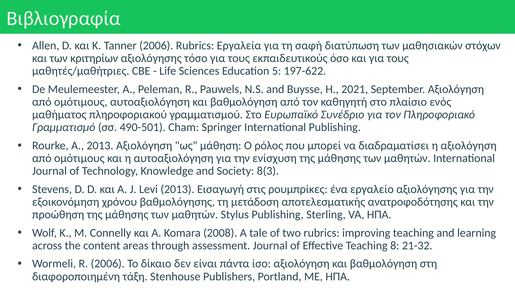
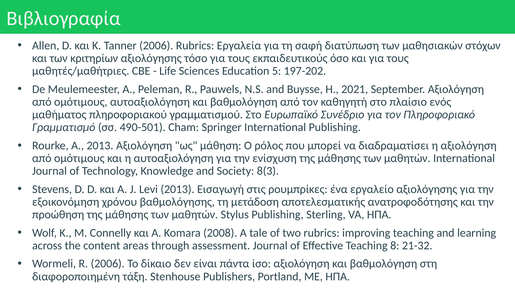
197-622: 197-622 -> 197-202
